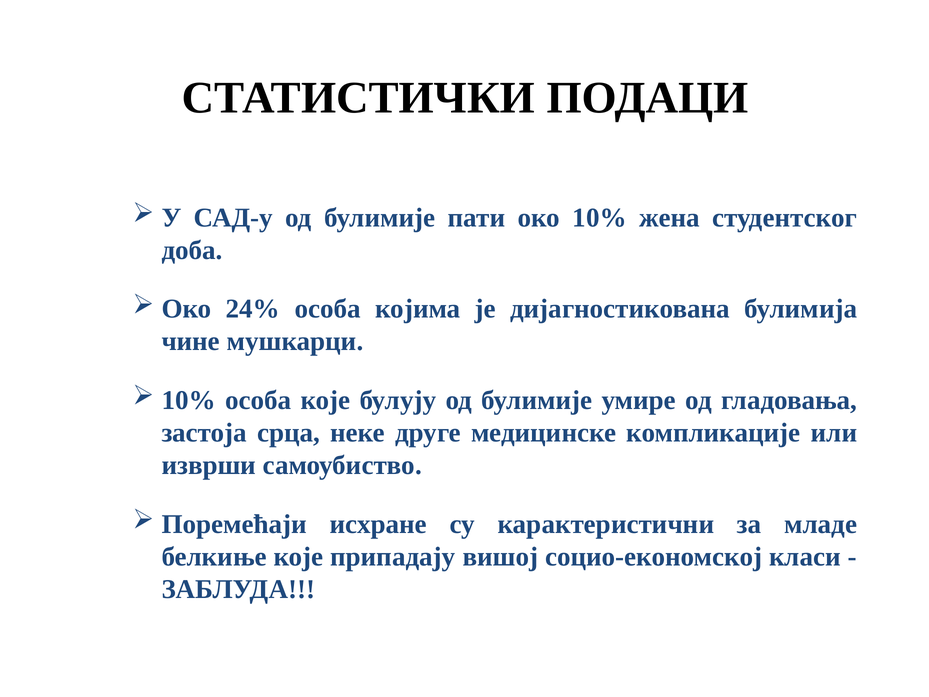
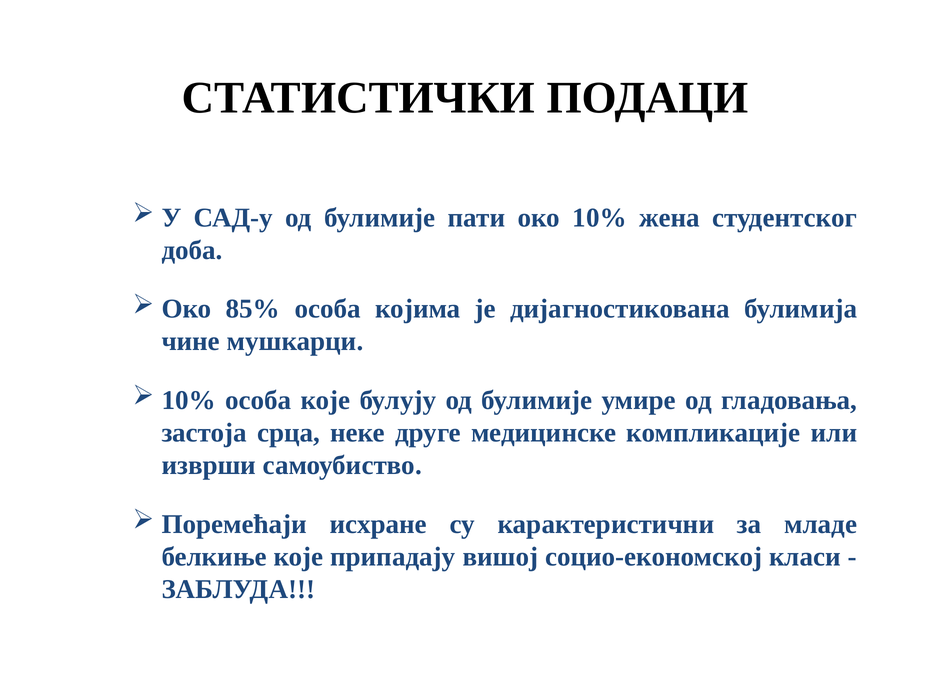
24%: 24% -> 85%
